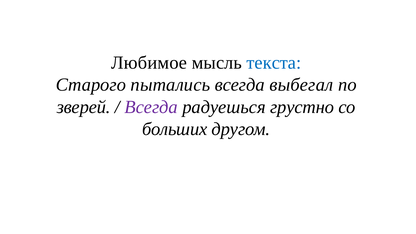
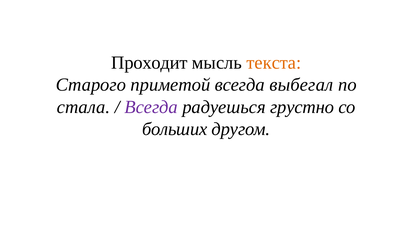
Любимое: Любимое -> Проходит
текста colour: blue -> orange
пытались: пытались -> приметой
зверей: зверей -> стала
